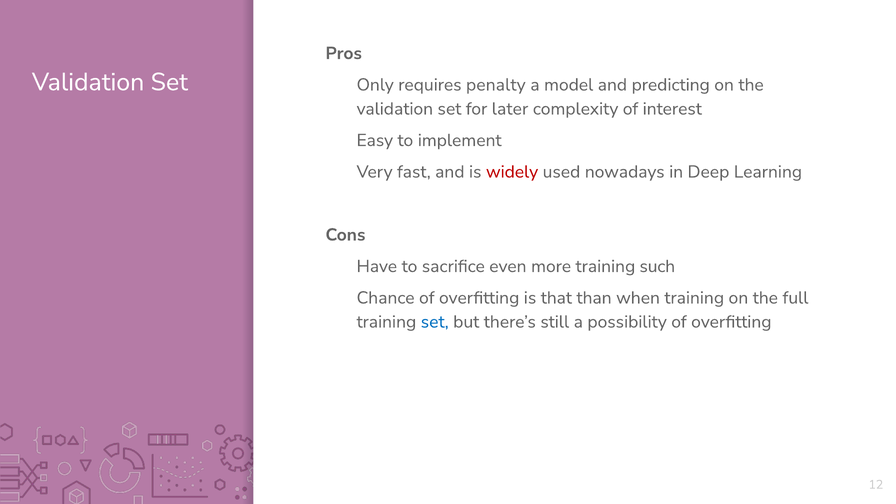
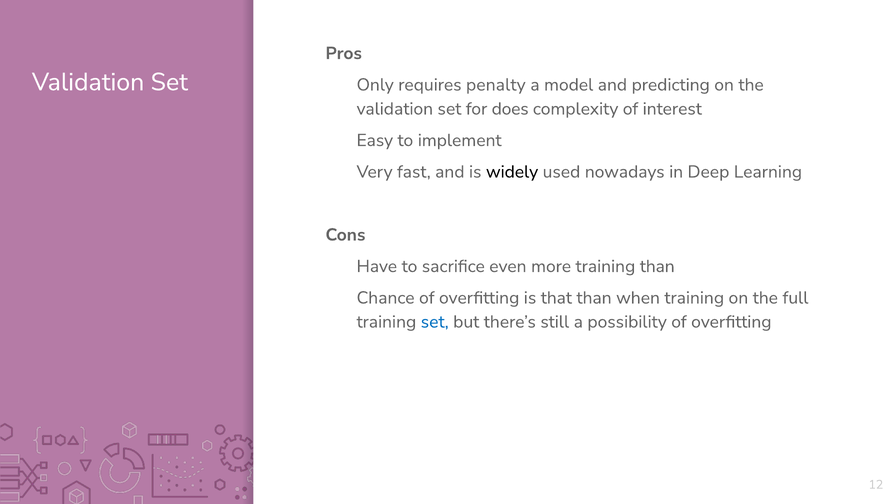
later: later -> does
widely colour: red -> black
training such: such -> than
